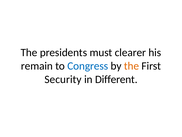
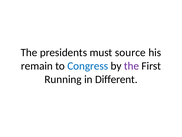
clearer: clearer -> source
the at (132, 66) colour: orange -> purple
Security: Security -> Running
